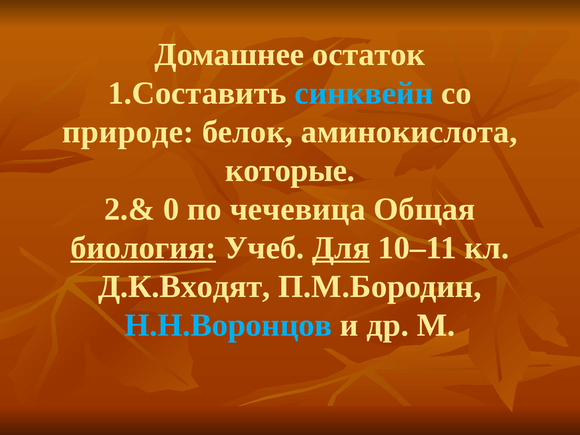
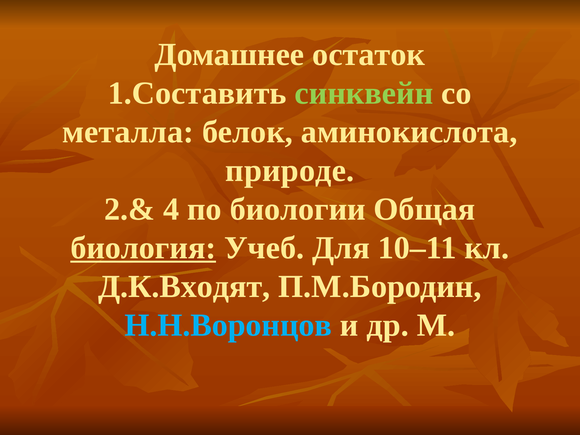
синквейн colour: light blue -> light green
природе: природе -> металла
которые: которые -> природе
0: 0 -> 4
чечевица: чечевица -> биологии
Для underline: present -> none
